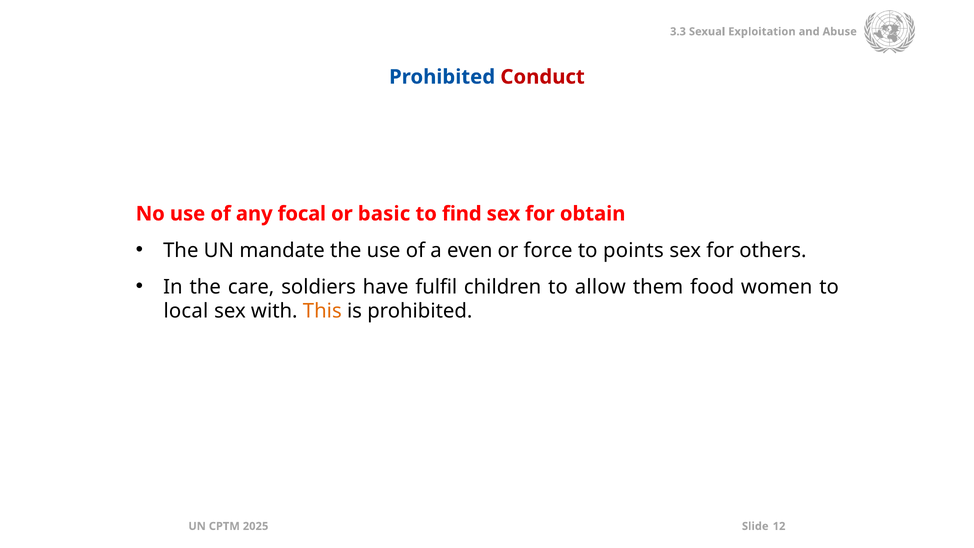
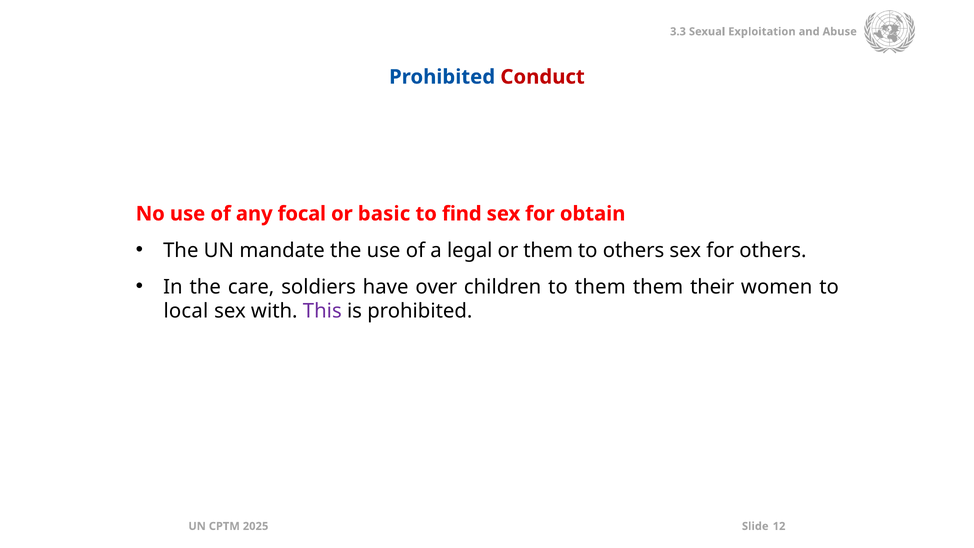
even: even -> legal
or force: force -> them
to points: points -> others
fulfil: fulfil -> over
to allow: allow -> them
food: food -> their
This colour: orange -> purple
